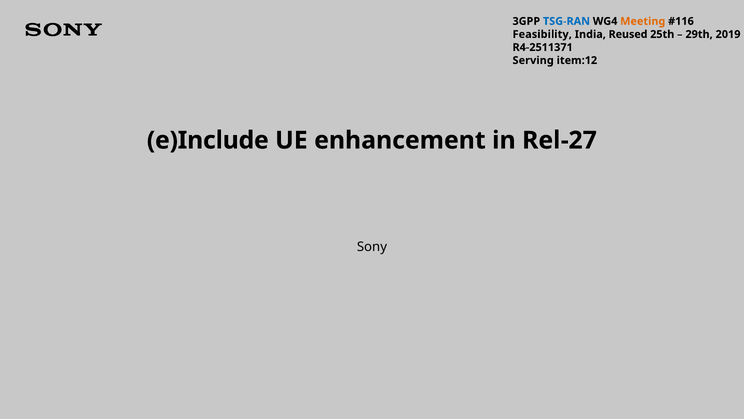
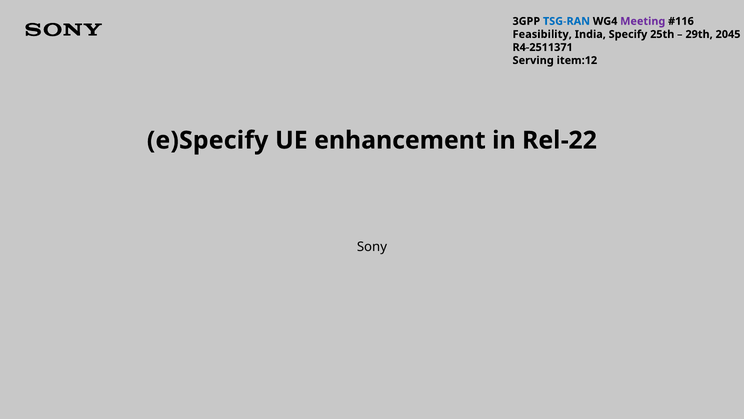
Meeting colour: orange -> purple
Reused: Reused -> Specify
2019: 2019 -> 2045
e)Include: e)Include -> e)Specify
Rel-27: Rel-27 -> Rel-22
